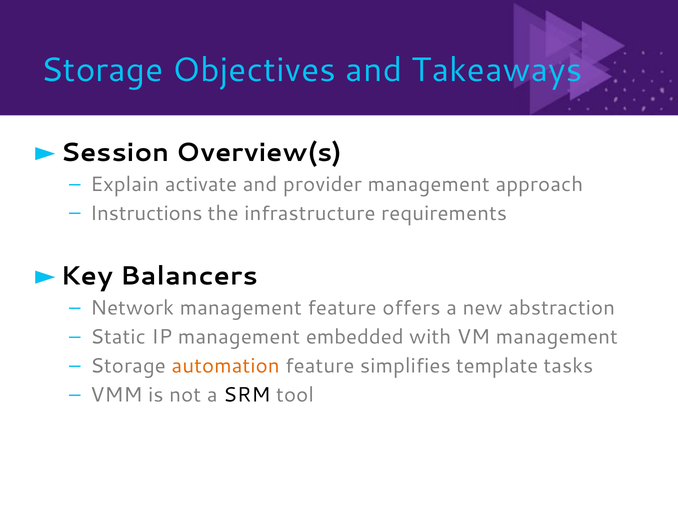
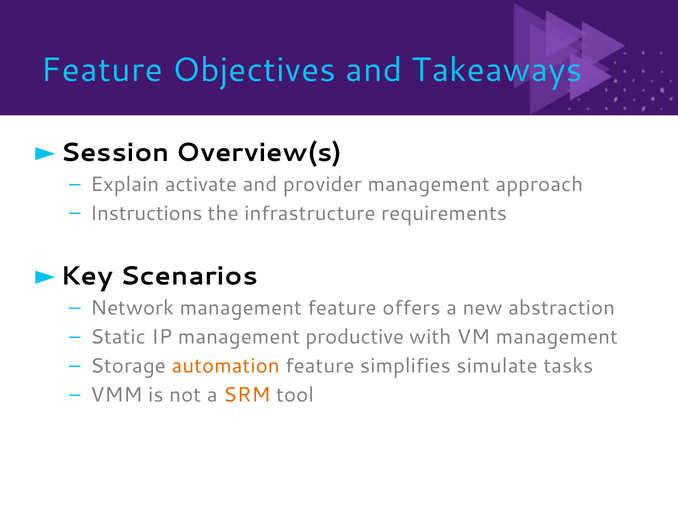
Storage at (102, 70): Storage -> Feature
Balancers: Balancers -> Scenarios
embedded: embedded -> productive
template: template -> simulate
SRM colour: black -> orange
